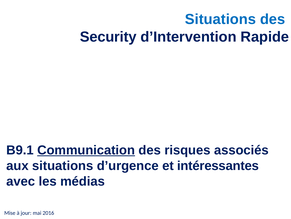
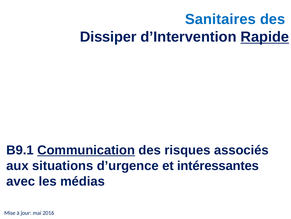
Situations at (220, 19): Situations -> Sanitaires
Security: Security -> Dissiper
Rapide underline: none -> present
